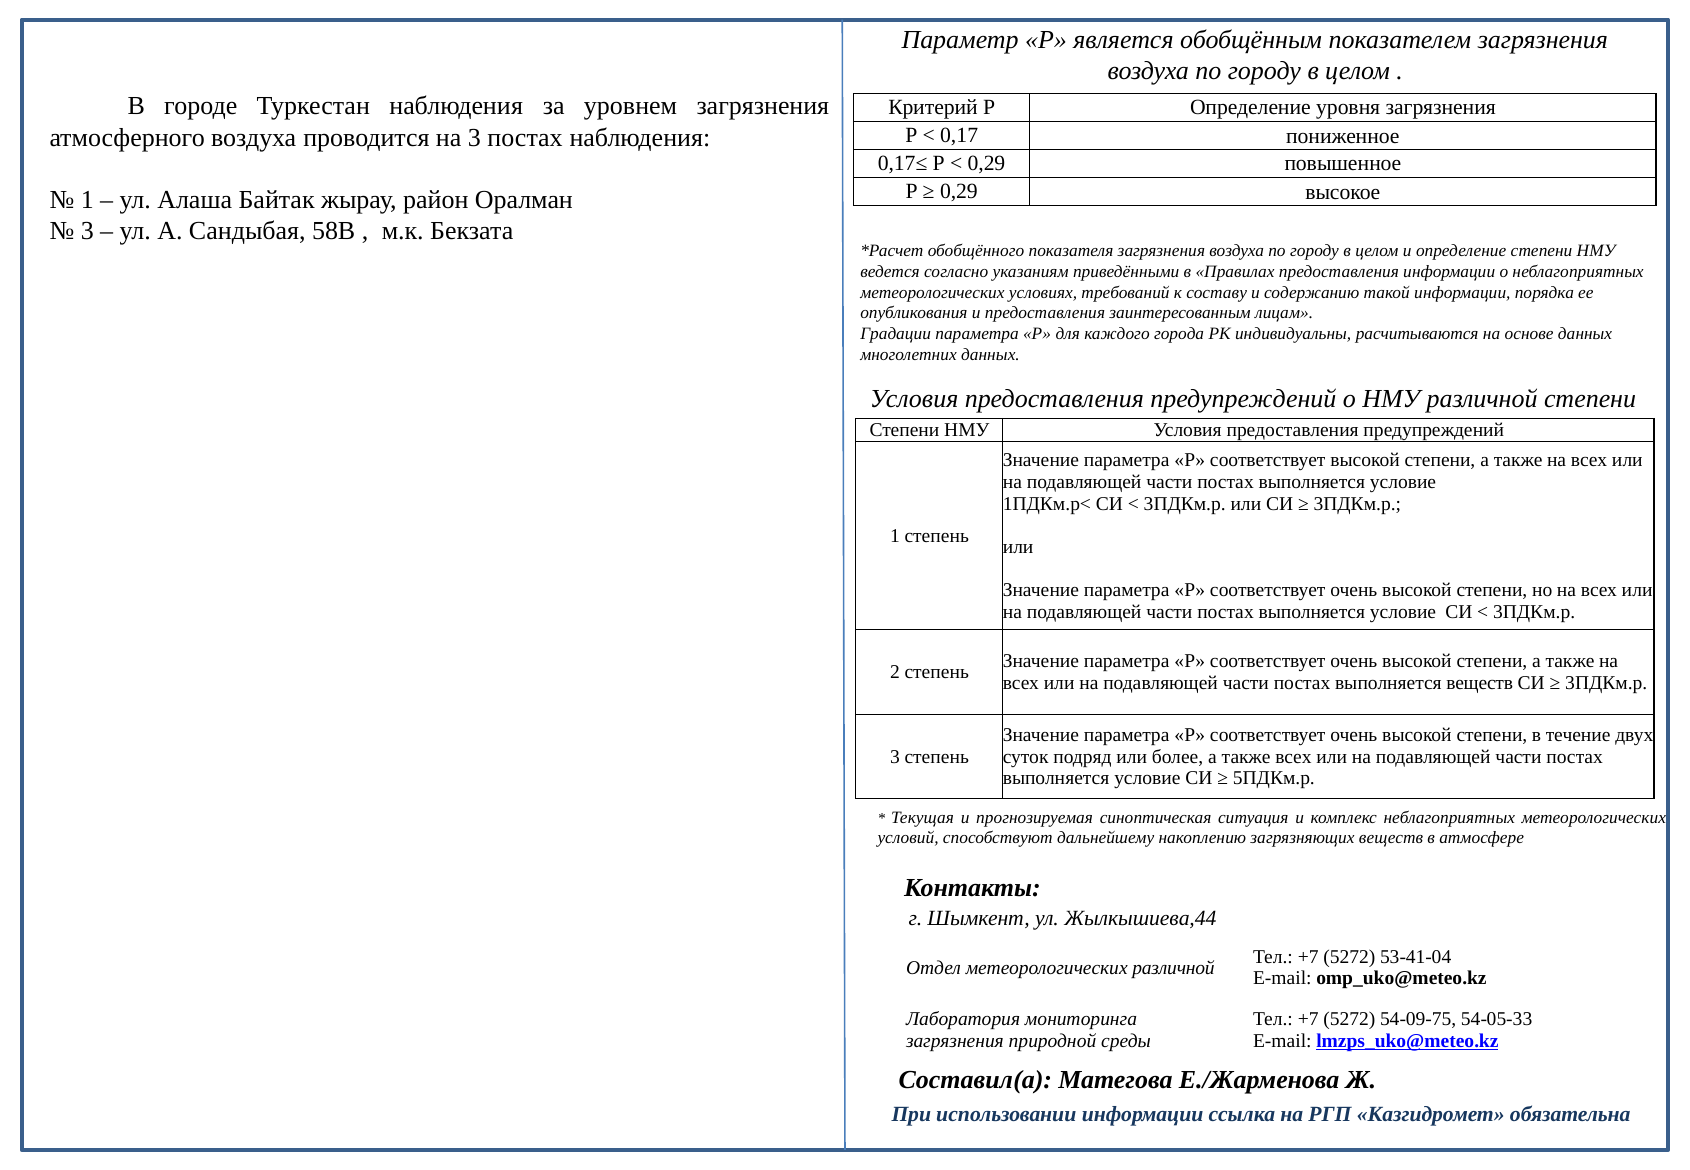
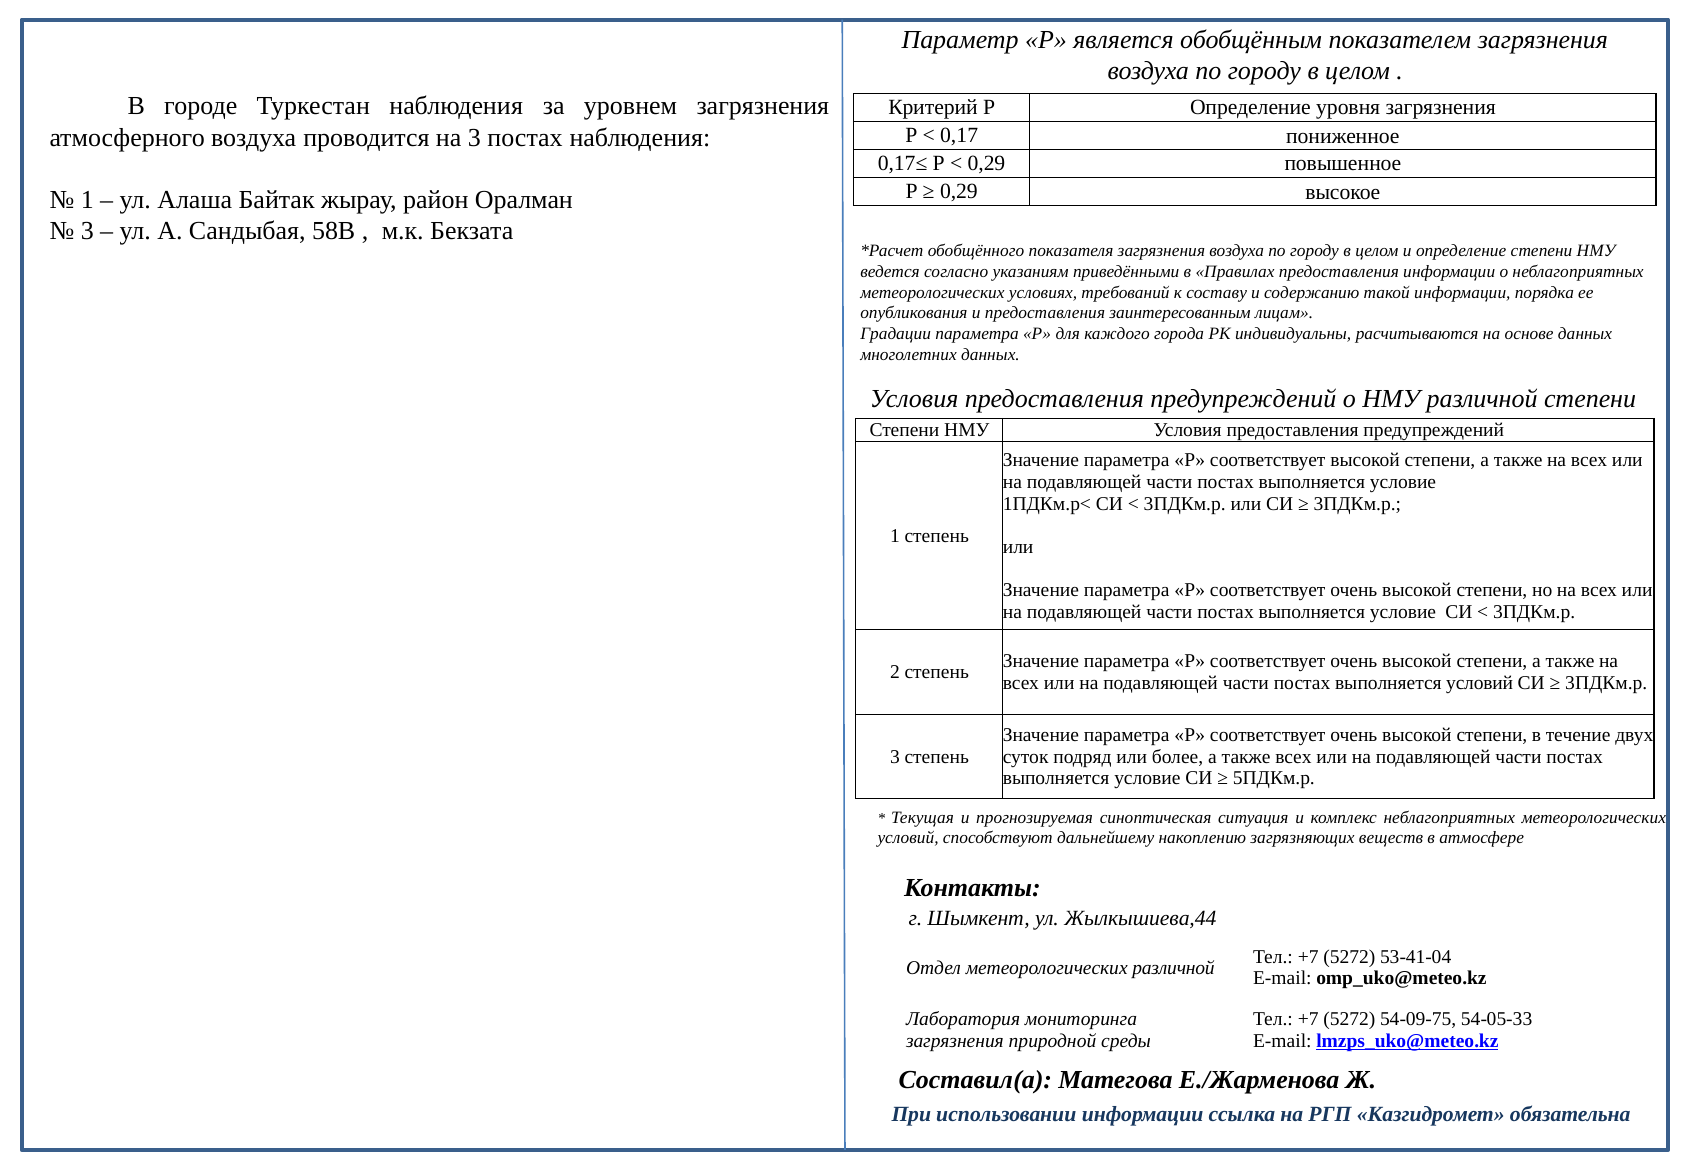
выполняется веществ: веществ -> условий
